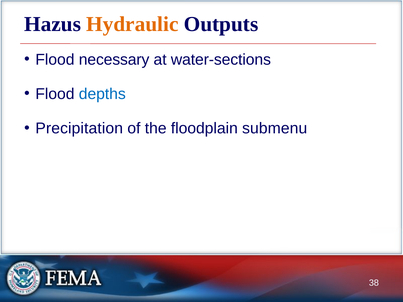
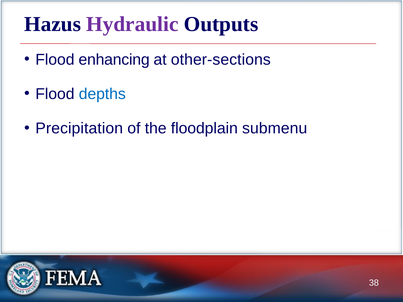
Hydraulic colour: orange -> purple
necessary: necessary -> enhancing
water-sections: water-sections -> other-sections
